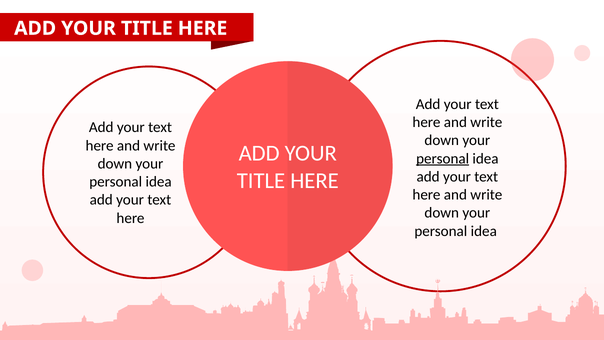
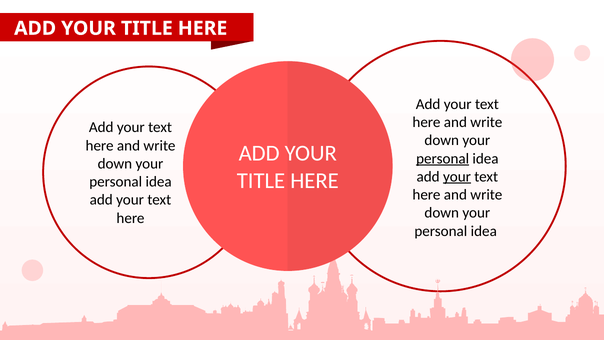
your at (457, 177) underline: none -> present
